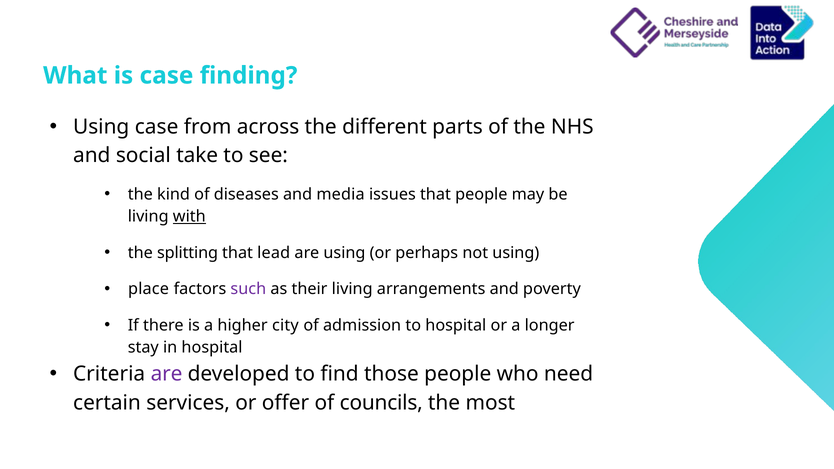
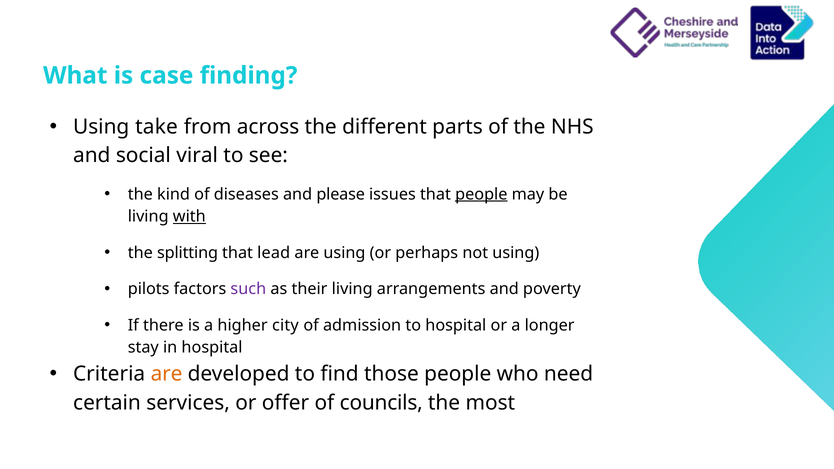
Using case: case -> take
take: take -> viral
media: media -> please
people at (481, 194) underline: none -> present
place: place -> pilots
are at (167, 374) colour: purple -> orange
